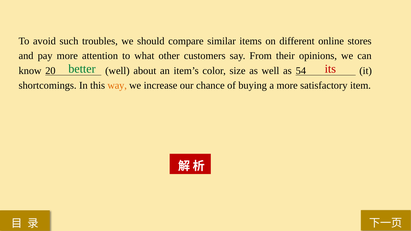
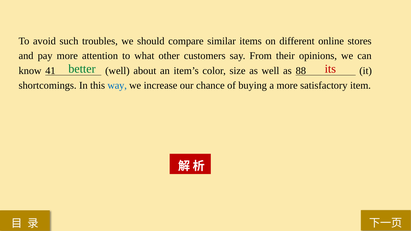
20: 20 -> 41
54: 54 -> 88
way colour: orange -> blue
